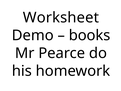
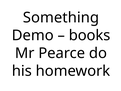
Worksheet: Worksheet -> Something
